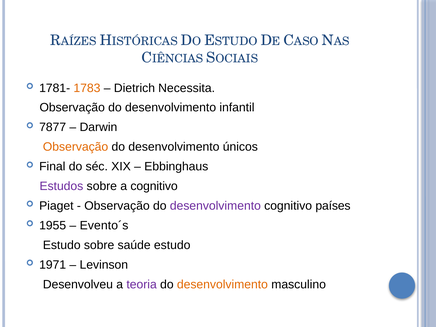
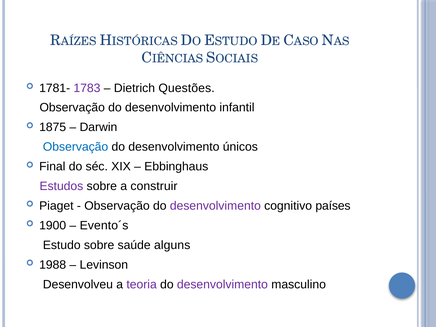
1783 colour: orange -> purple
Necessita: Necessita -> Questões
7877: 7877 -> 1875
Observação at (76, 147) colour: orange -> blue
a cognitivo: cognitivo -> construir
1955: 1955 -> 1900
saúde estudo: estudo -> alguns
1971: 1971 -> 1988
desenvolvimento at (222, 284) colour: orange -> purple
